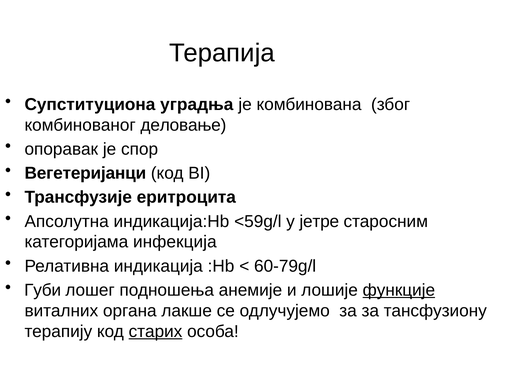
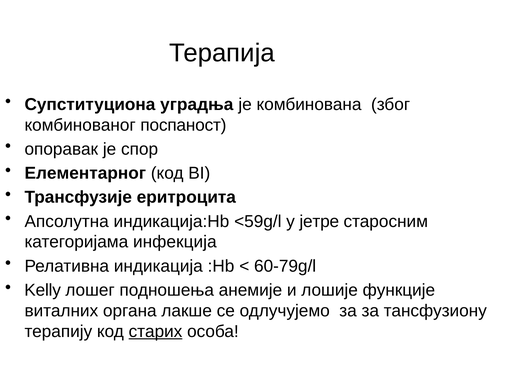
деловање: деловање -> поспаност
Вегетеријанци: Вегетеријанци -> Елементарног
Губи: Губи -> Kelly
функције underline: present -> none
